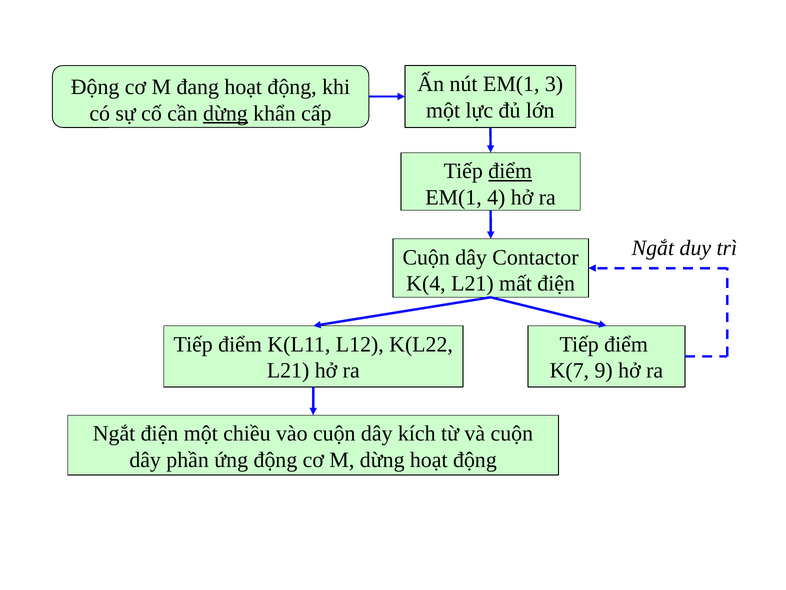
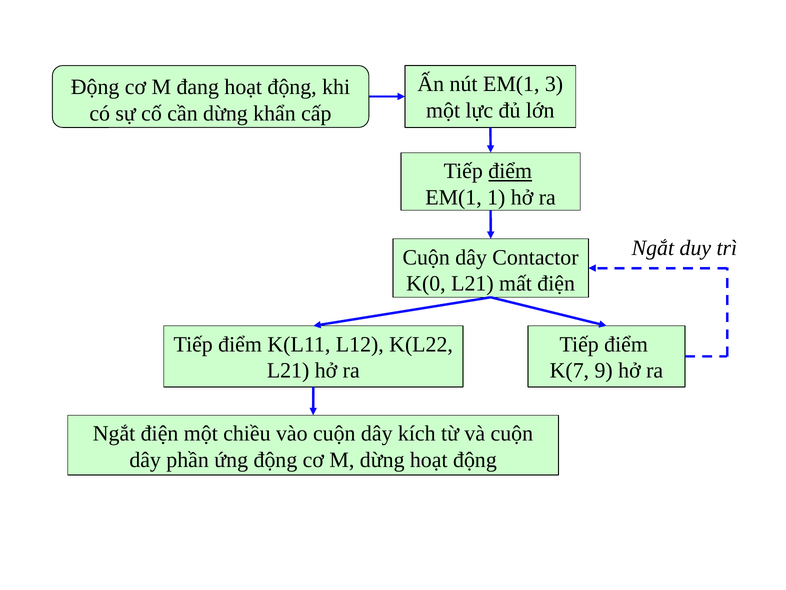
dừng at (225, 113) underline: present -> none
4: 4 -> 1
K(4: K(4 -> K(0
